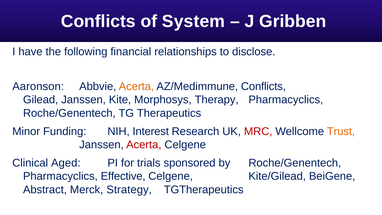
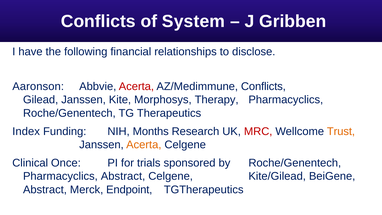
Acerta at (136, 86) colour: orange -> red
Minor: Minor -> Index
Interest: Interest -> Months
Acerta at (144, 145) colour: red -> orange
Aged: Aged -> Once
Pharmacyclics Effective: Effective -> Abstract
Strategy: Strategy -> Endpoint
